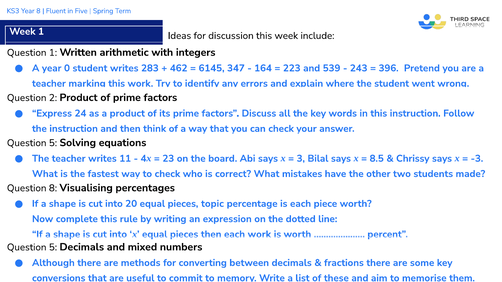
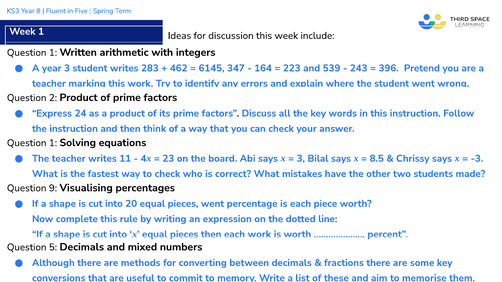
year 0: 0 -> 3
5 at (53, 143): 5 -> 1
Question 8: 8 -> 9
pieces topic: topic -> went
